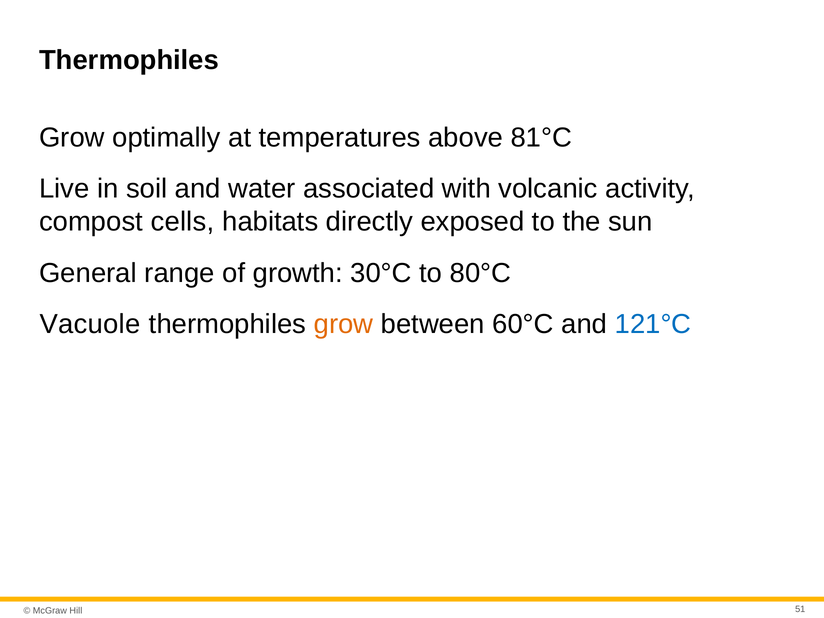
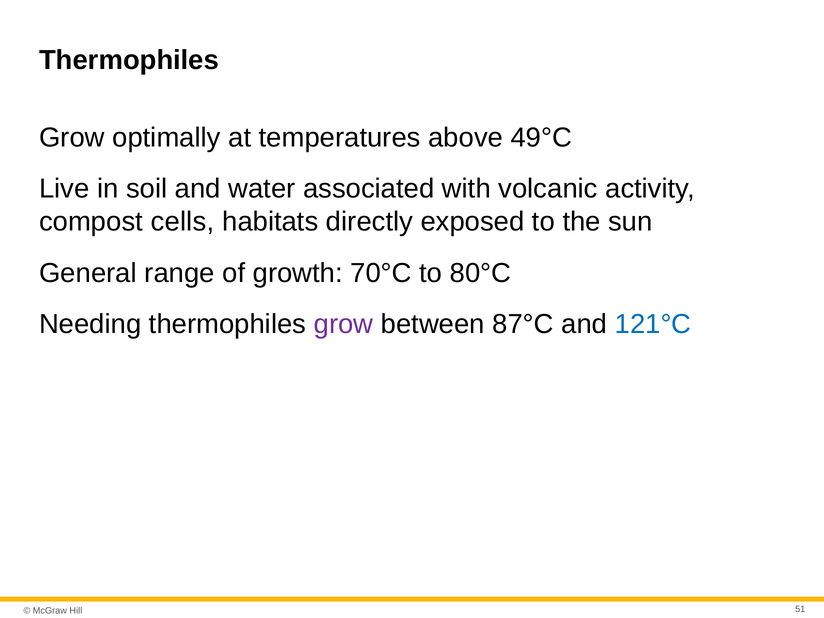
81°C: 81°C -> 49°C
30°C: 30°C -> 70°C
Vacuole: Vacuole -> Needing
grow at (344, 324) colour: orange -> purple
60°C: 60°C -> 87°C
